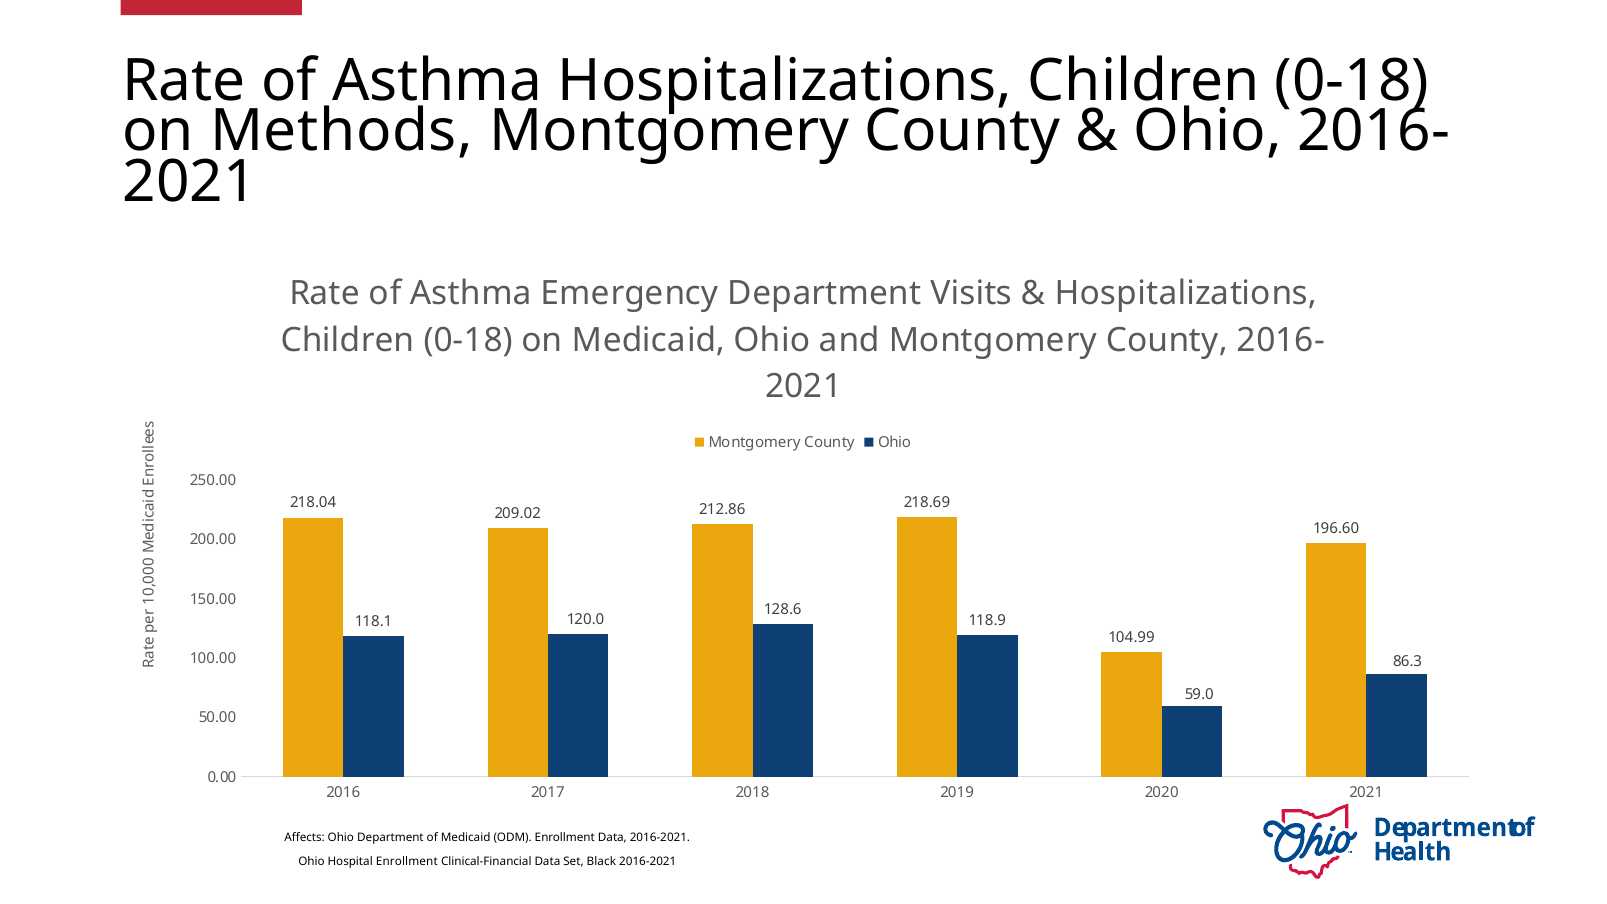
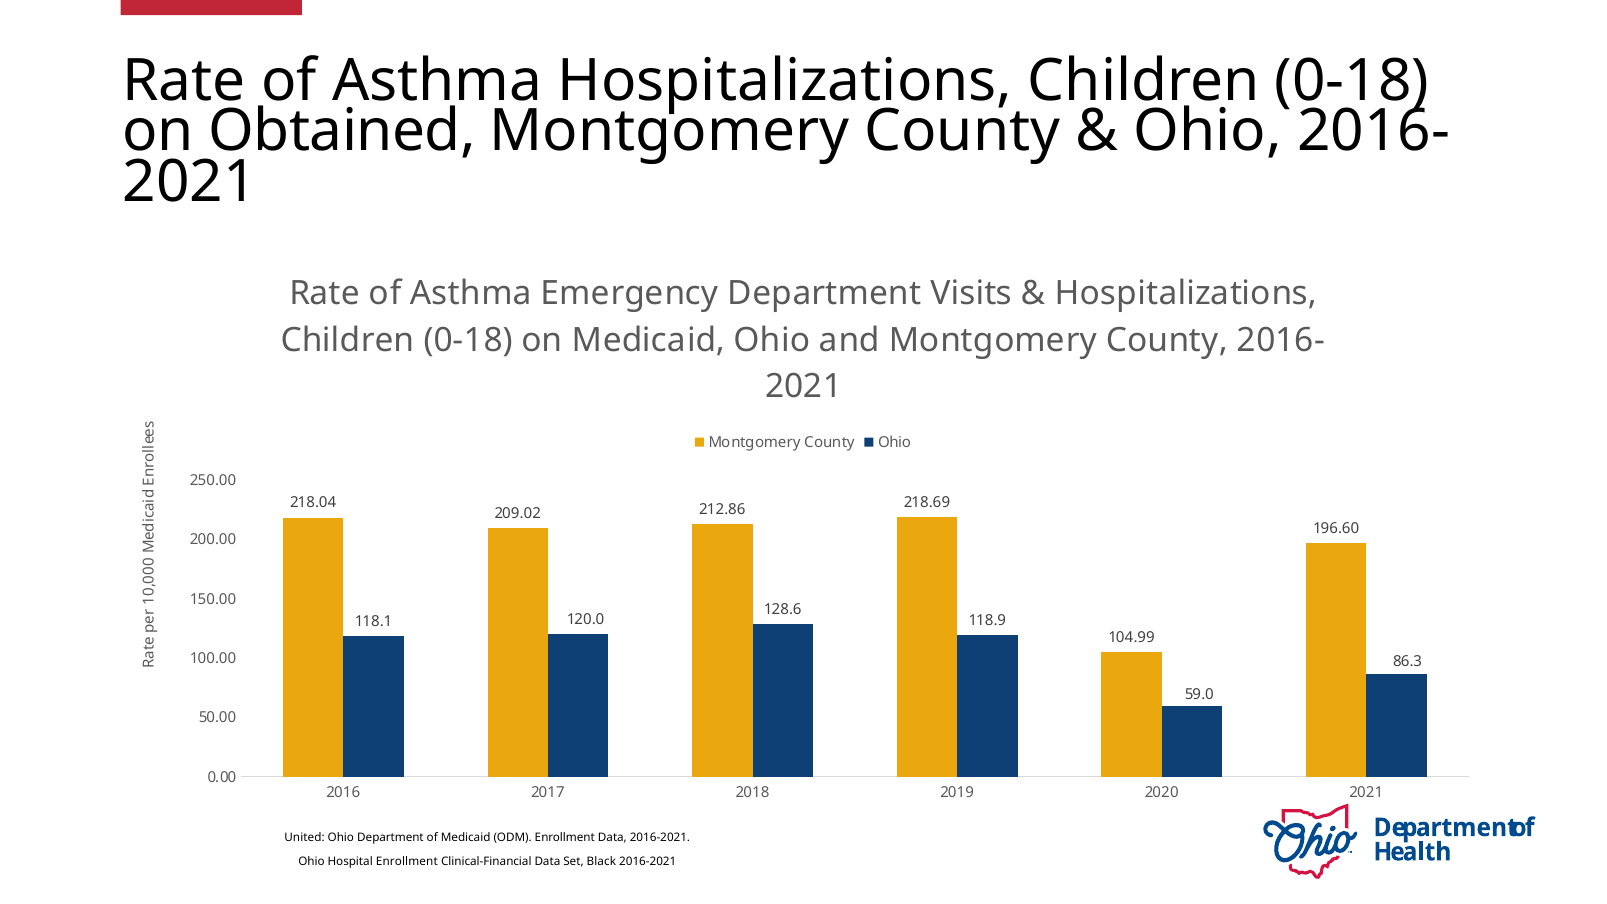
Methods: Methods -> Obtained
Affects: Affects -> United
